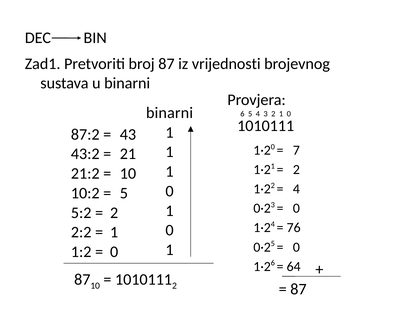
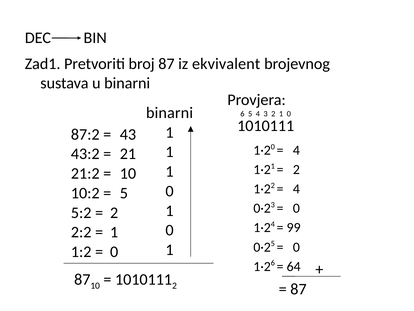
vrijednosti: vrijednosti -> ekvivalent
7 at (296, 150): 7 -> 4
76: 76 -> 99
